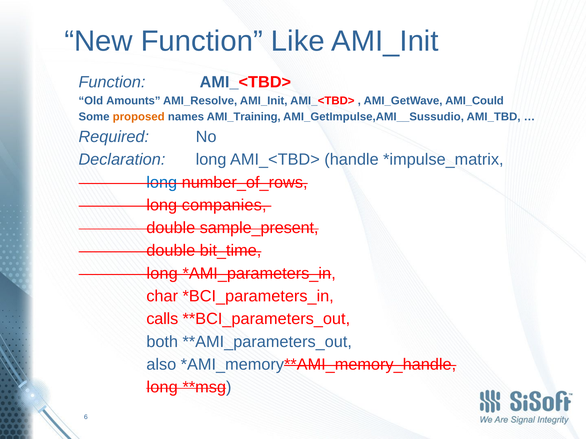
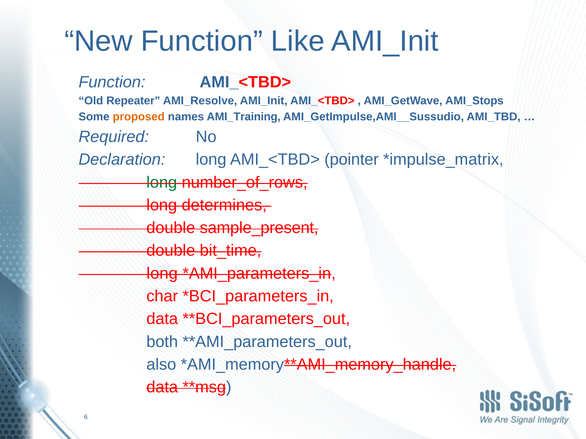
Amounts: Amounts -> Repeater
AMI_Could: AMI_Could -> AMI_Stops
handle: handle -> pointer
long at (162, 183) colour: blue -> green
companies: companies -> determines
calls at (162, 319): calls -> data
long at (162, 388): long -> data
